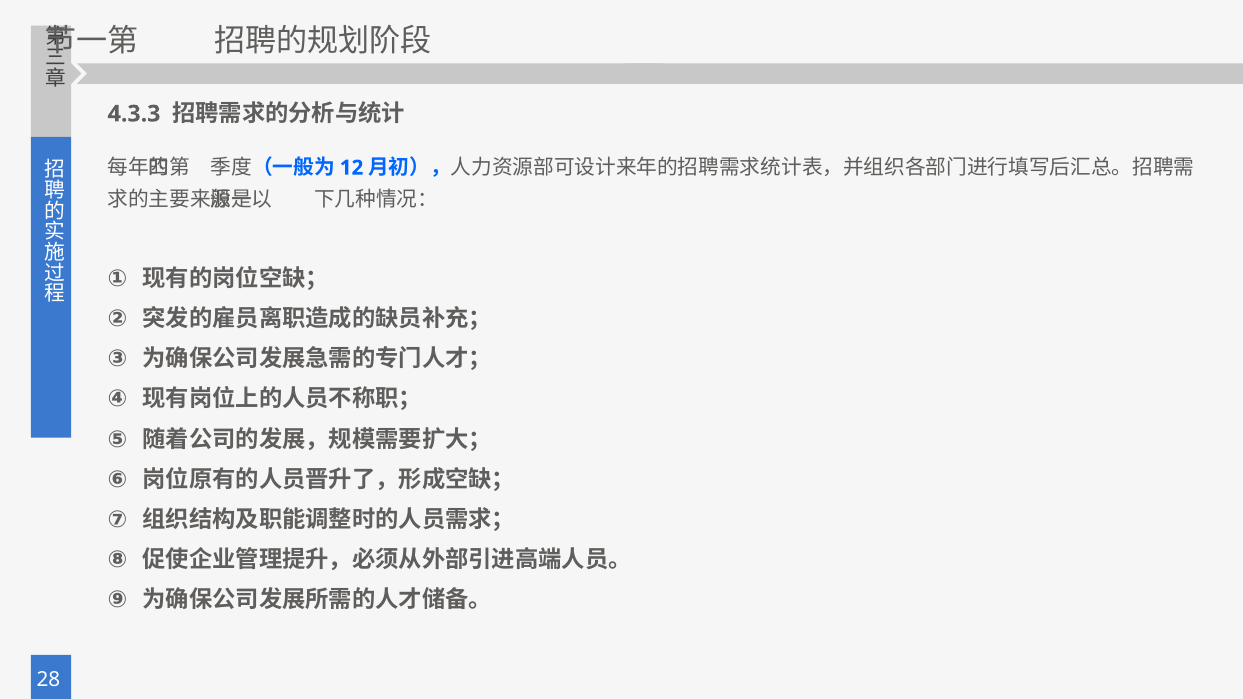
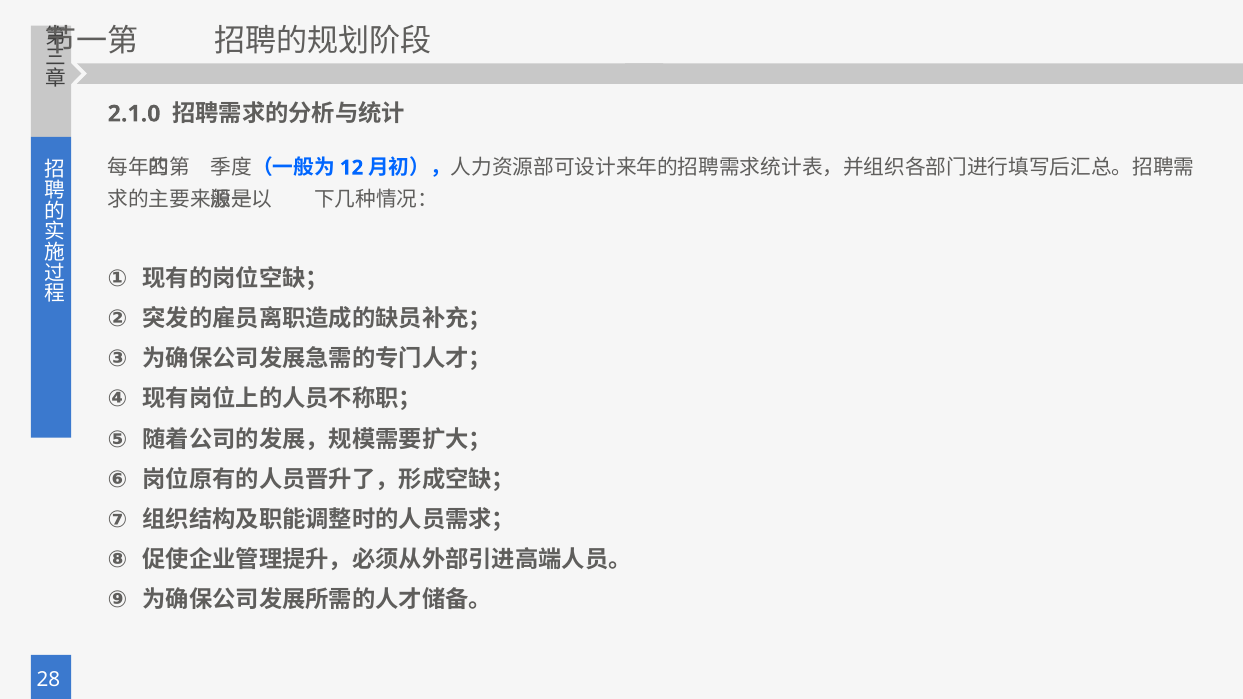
4.3.3: 4.3.3 -> 2.1.0
